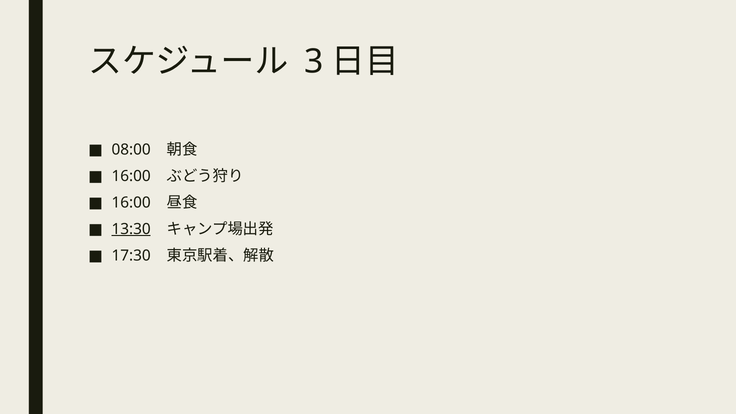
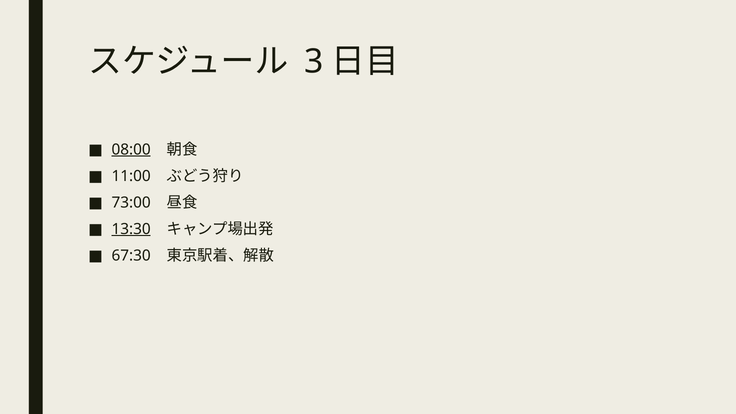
08:00 underline: none -> present
16:00 at (131, 176): 16:00 -> 11:00
16:00 at (131, 203): 16:00 -> 73:00
17:30: 17:30 -> 67:30
